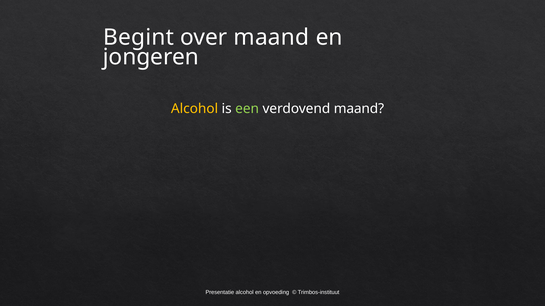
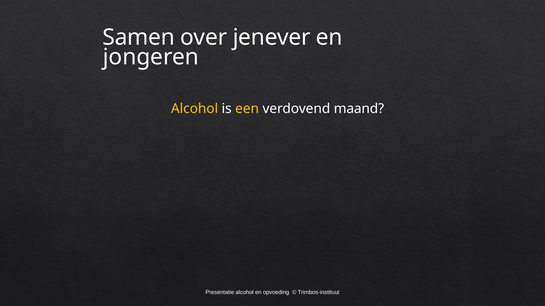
Begint: Begint -> Samen
over maand: maand -> jenever
een colour: light green -> yellow
